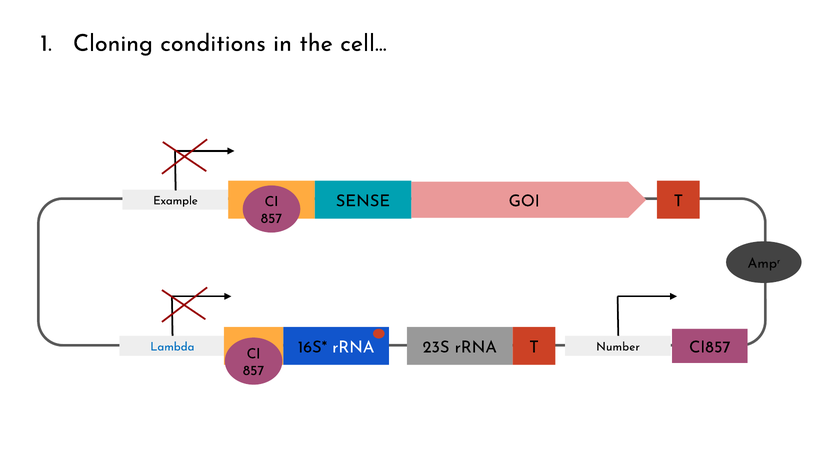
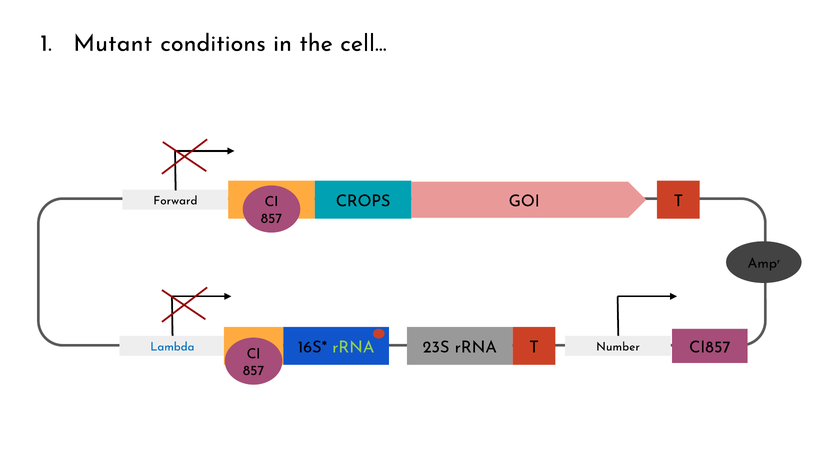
Cloning: Cloning -> Mutant
Example: Example -> Forward
SENSE: SENSE -> CROPS
rRNA at (353, 347) colour: white -> light green
